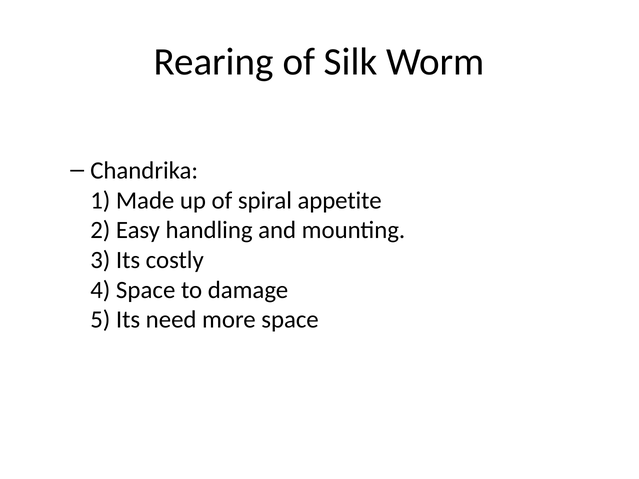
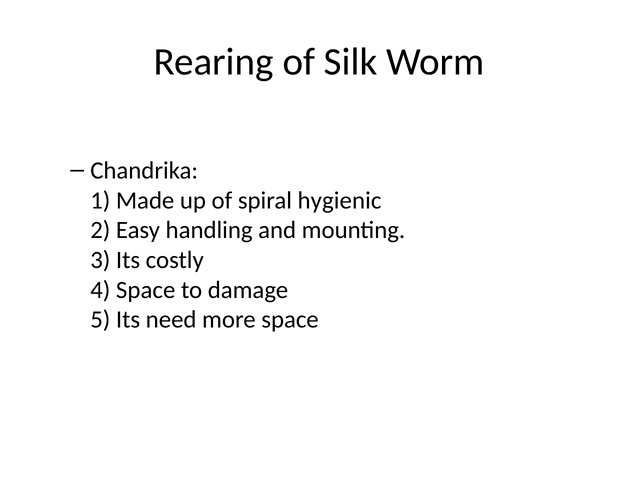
appetite: appetite -> hygienic
